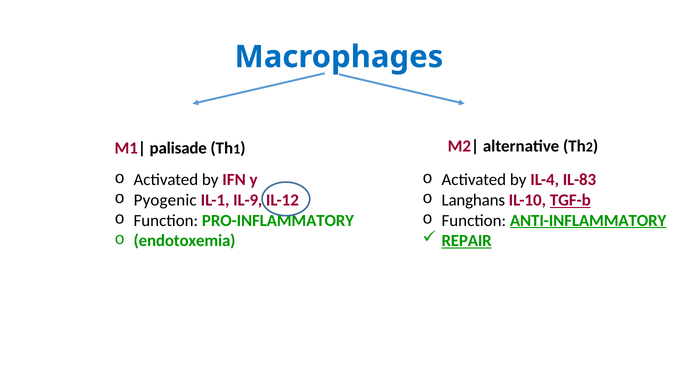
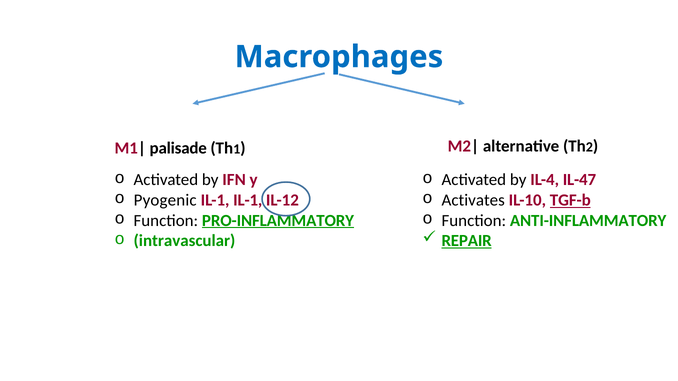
IL-83: IL-83 -> IL-47
IL-1 IL-9: IL-9 -> IL-1
Langhans: Langhans -> Activates
PRO-INFLAMMATORY underline: none -> present
ANTI-INFLAMMATORY underline: present -> none
endotoxemia: endotoxemia -> intravascular
